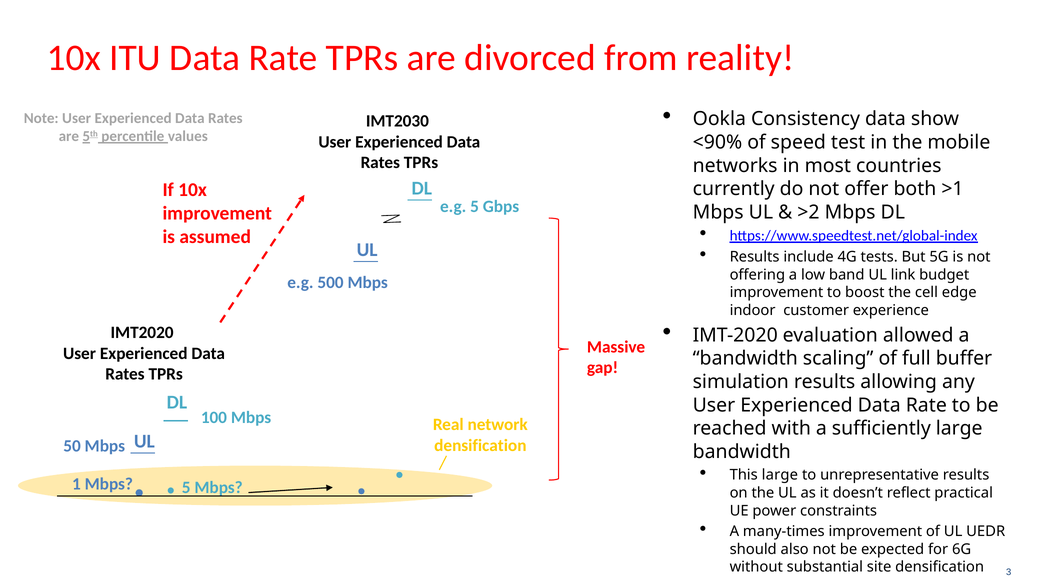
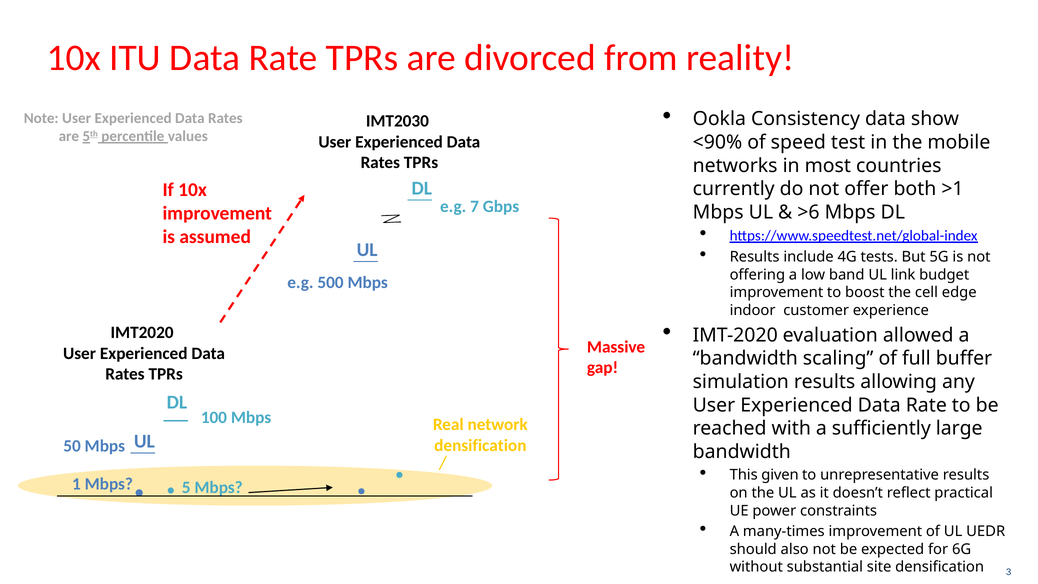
e.g 5: 5 -> 7
>2: >2 -> >6
This large: large -> given
